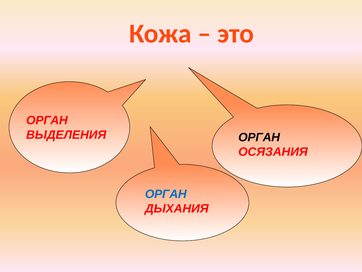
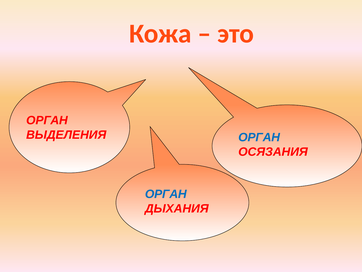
ОРГАН at (259, 137) colour: black -> blue
